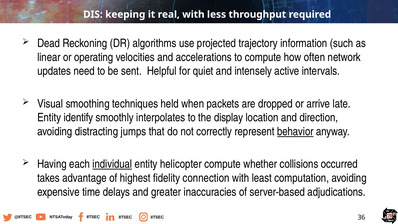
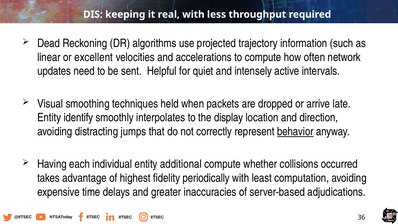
operating: operating -> excellent
individual underline: present -> none
helicopter: helicopter -> additional
connection: connection -> periodically
